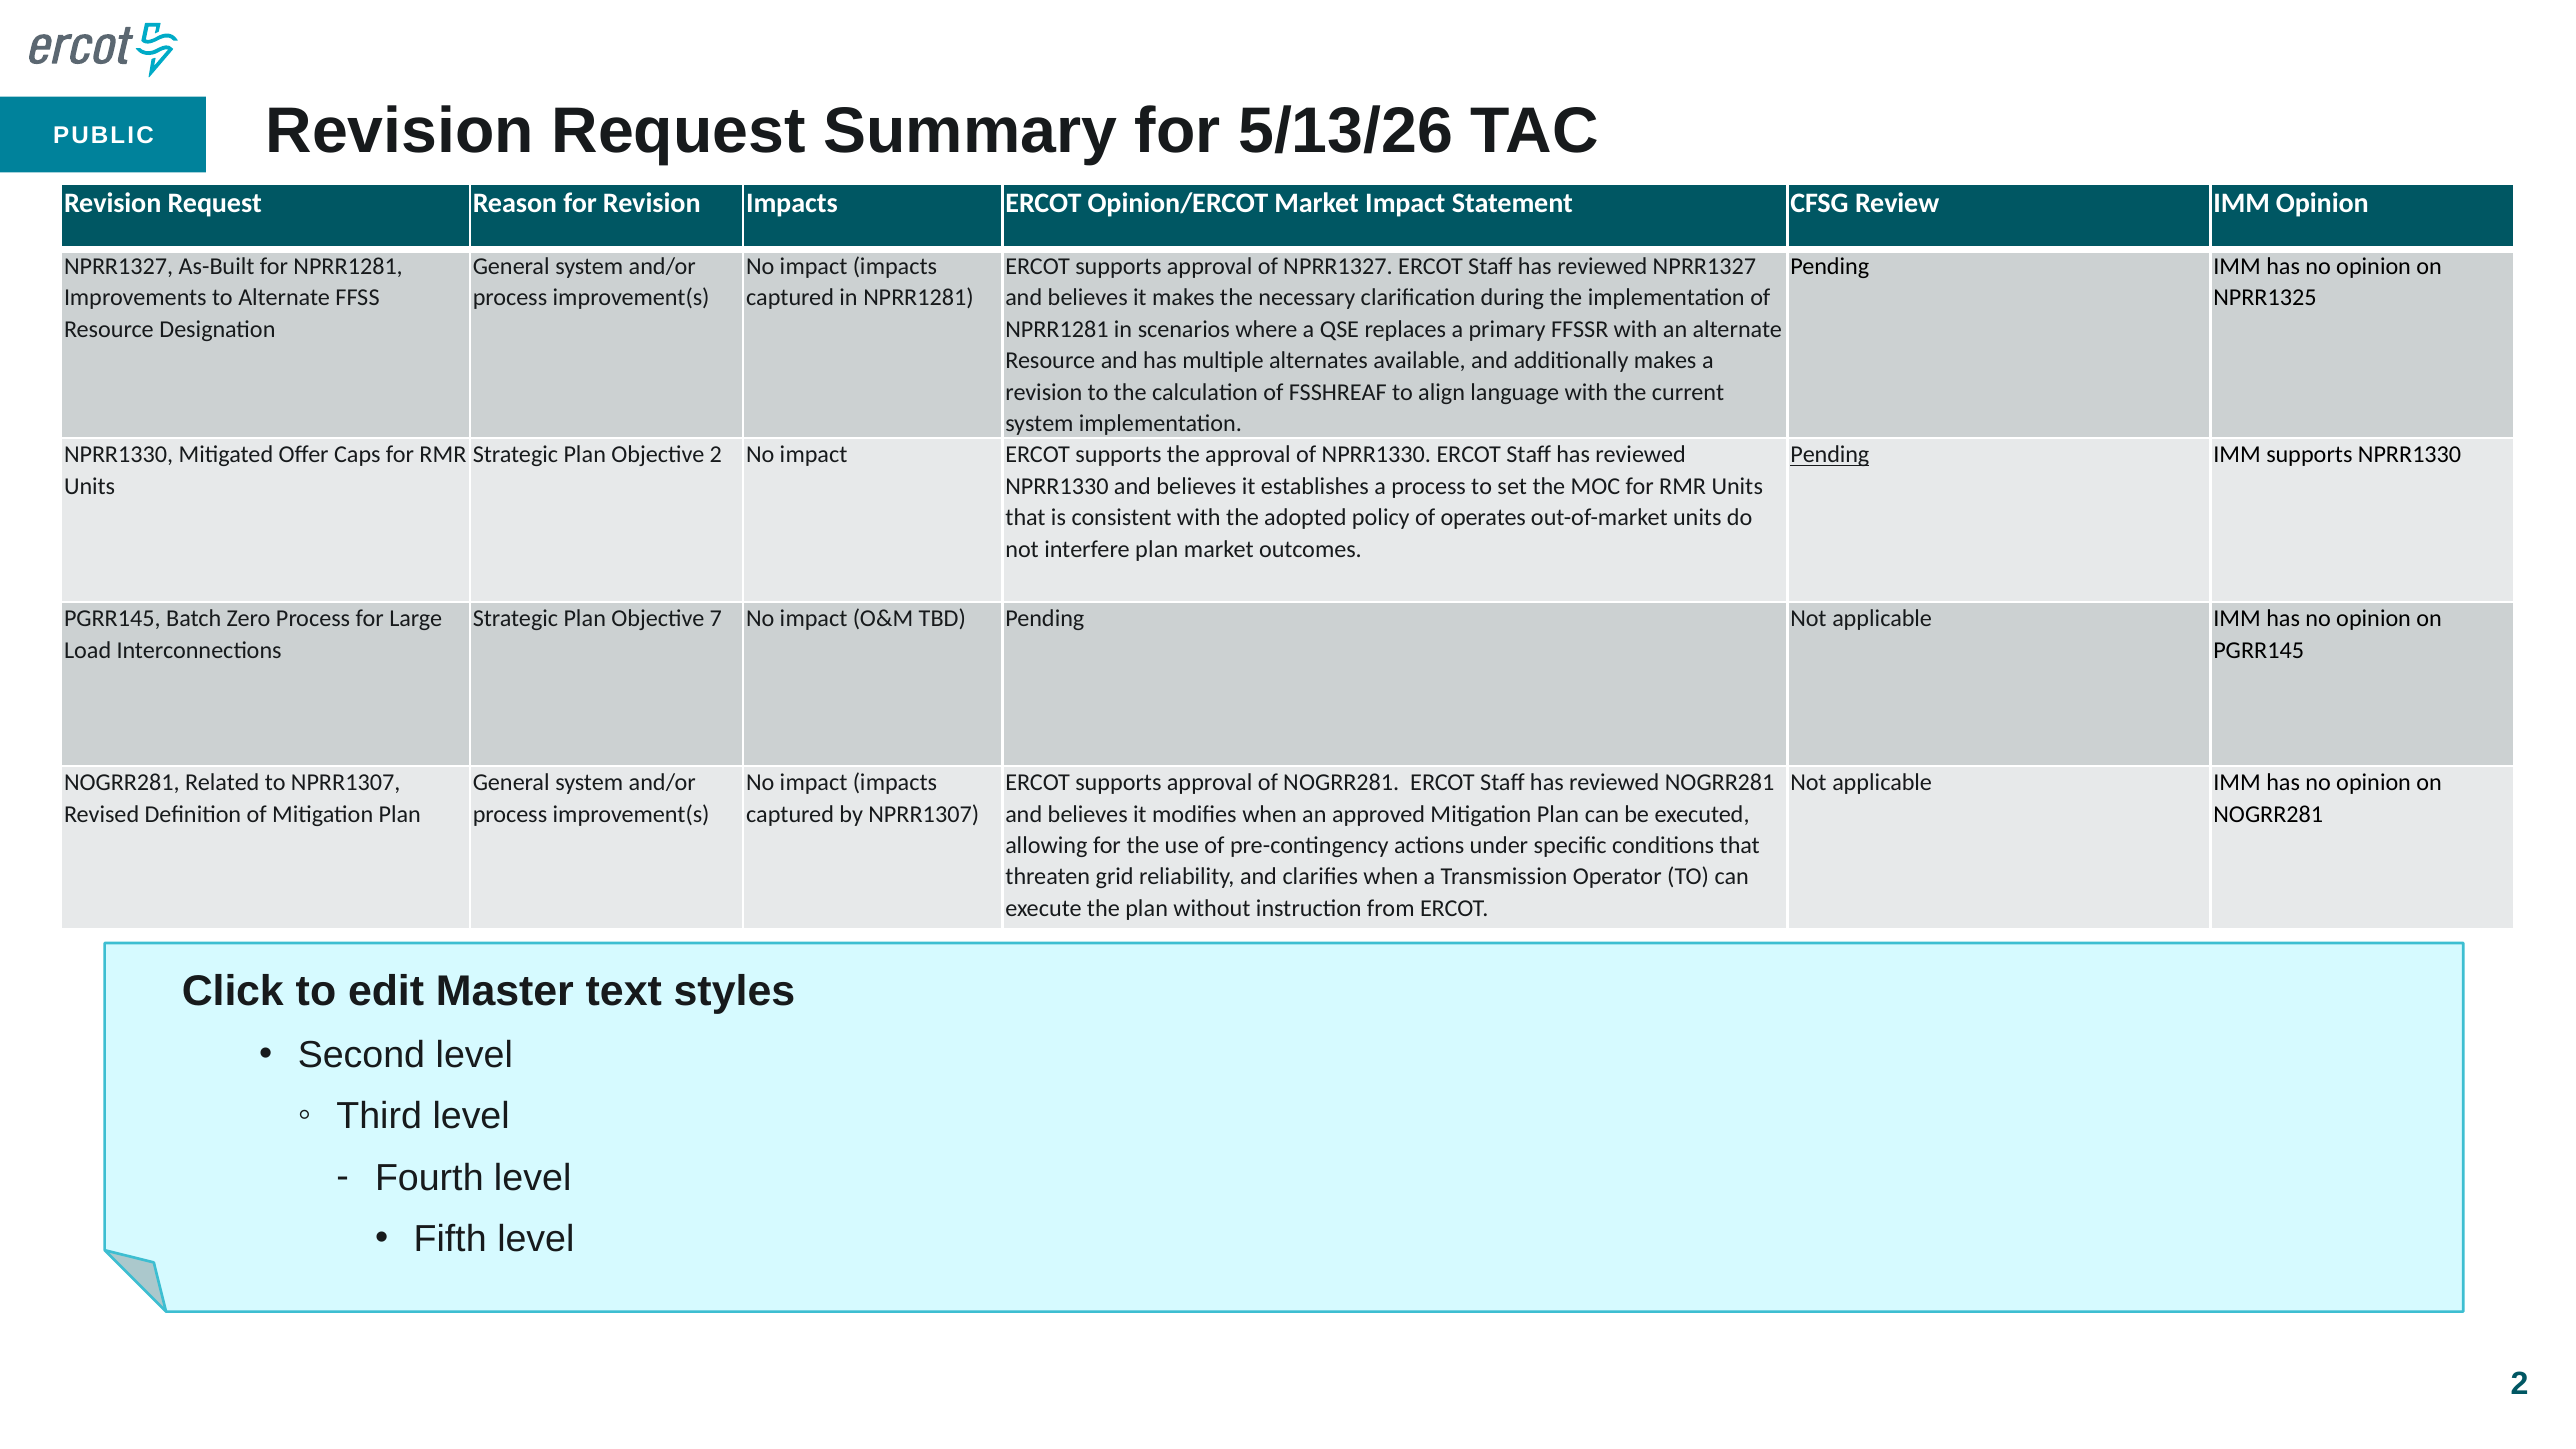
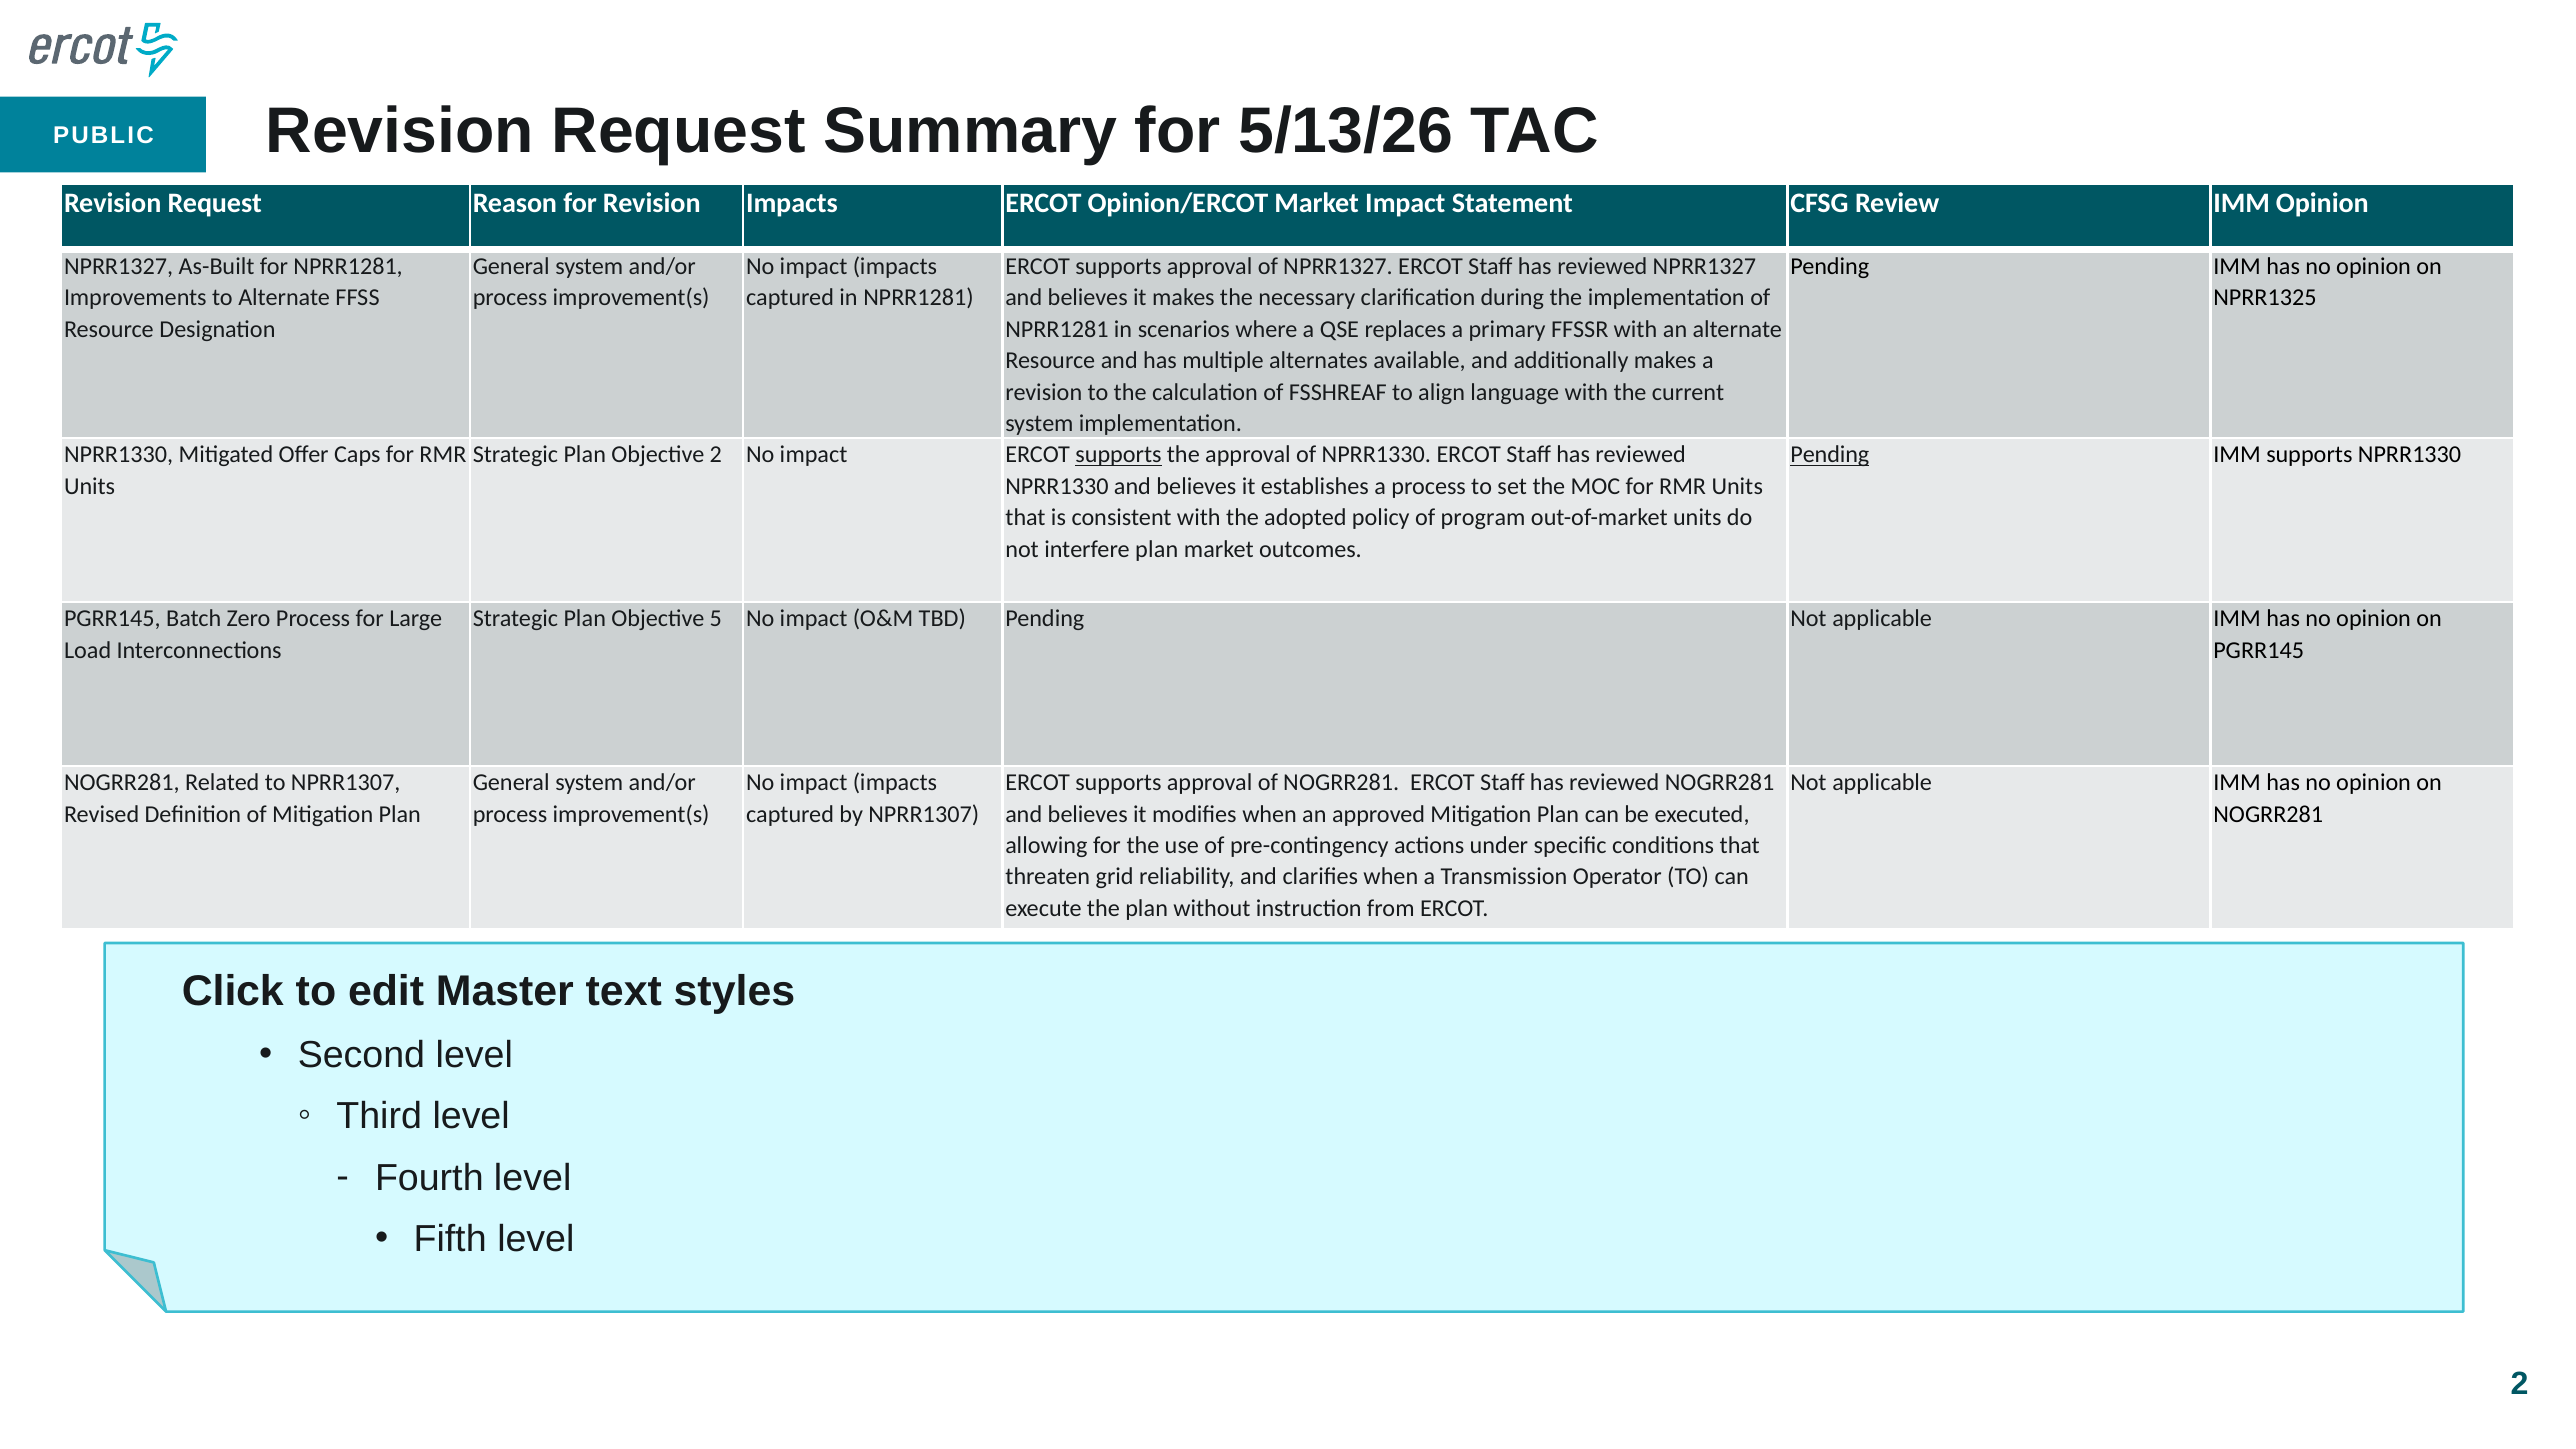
supports at (1118, 455) underline: none -> present
operates: operates -> program
7: 7 -> 5
